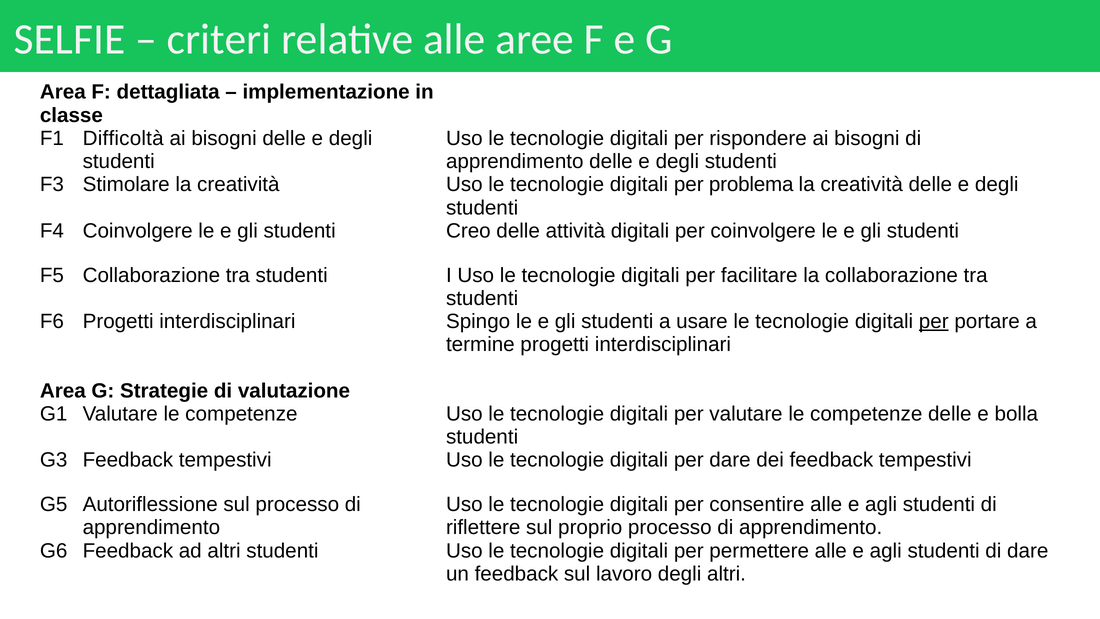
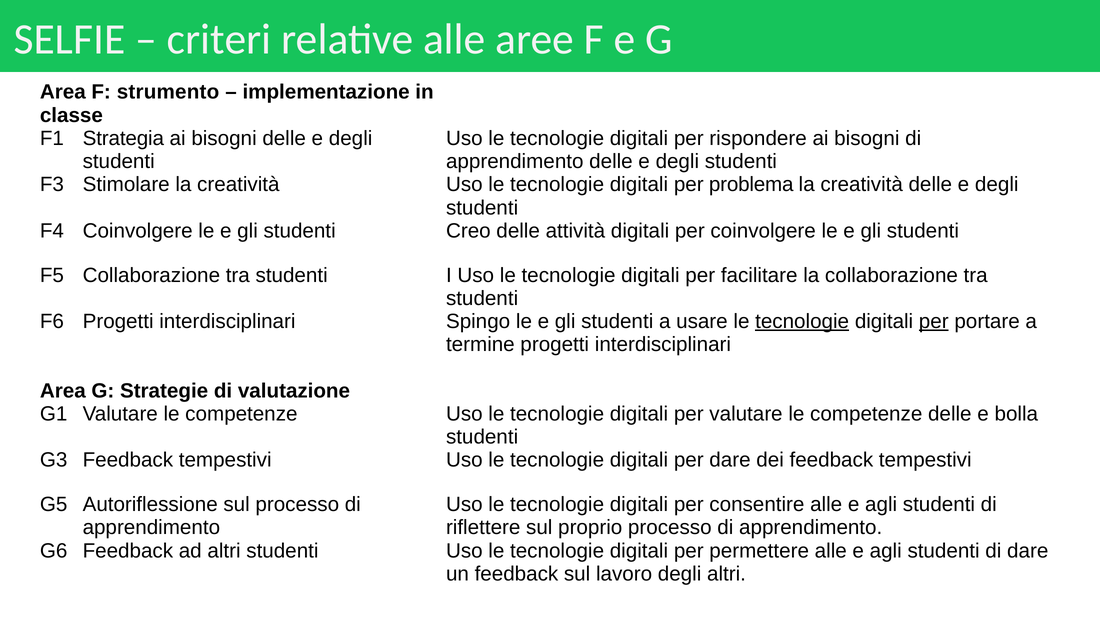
dettagliata: dettagliata -> strumento
Difficoltà: Difficoltà -> Strategia
tecnologie at (802, 321) underline: none -> present
